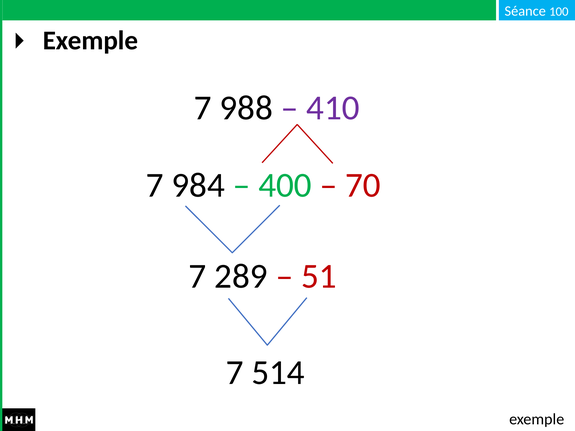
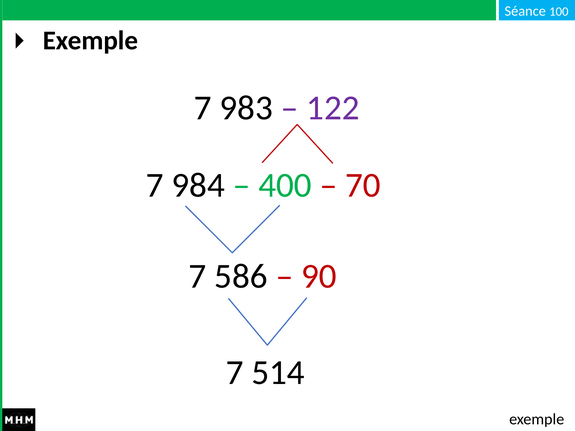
988: 988 -> 983
410: 410 -> 122
289: 289 -> 586
51: 51 -> 90
